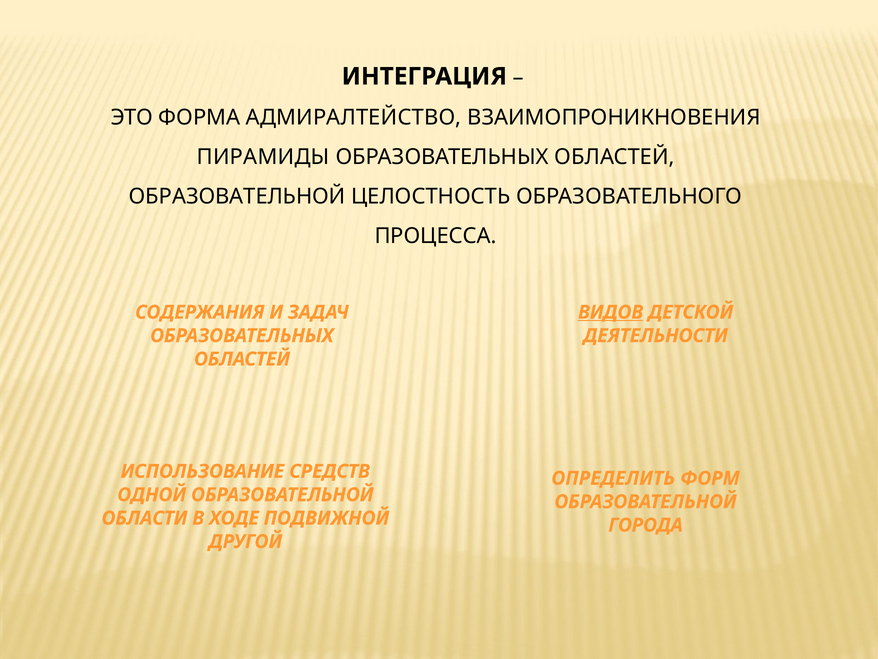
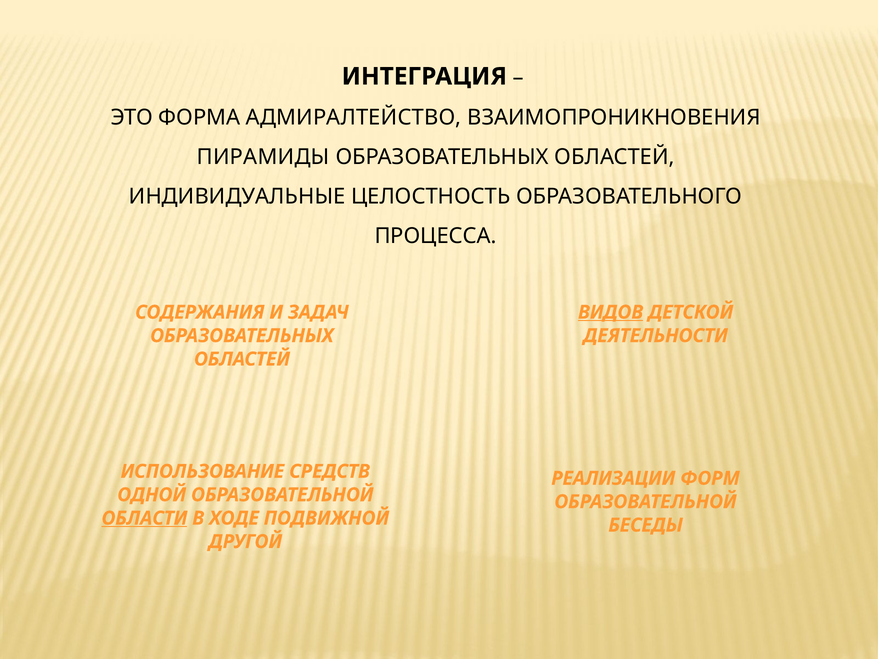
ОБРАЗОВАТЕЛЬНОЙ at (237, 196): ОБРАЗОВАТЕЛЬНОЙ -> ИНДИВИДУАЛЬНЫЕ
ОПРЕДЕЛИТЬ: ОПРЕДЕЛИТЬ -> РЕАЛИЗАЦИИ
ОБЛАСТИ underline: none -> present
ГОРОДА: ГОРОДА -> БЕСЕДЫ
